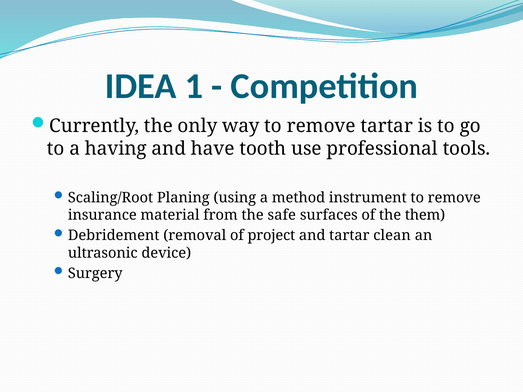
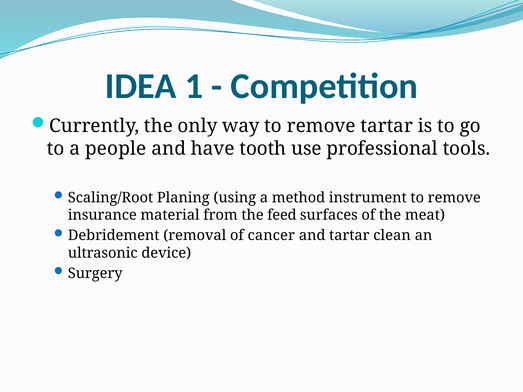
having: having -> people
safe: safe -> feed
them: them -> meat
project: project -> cancer
